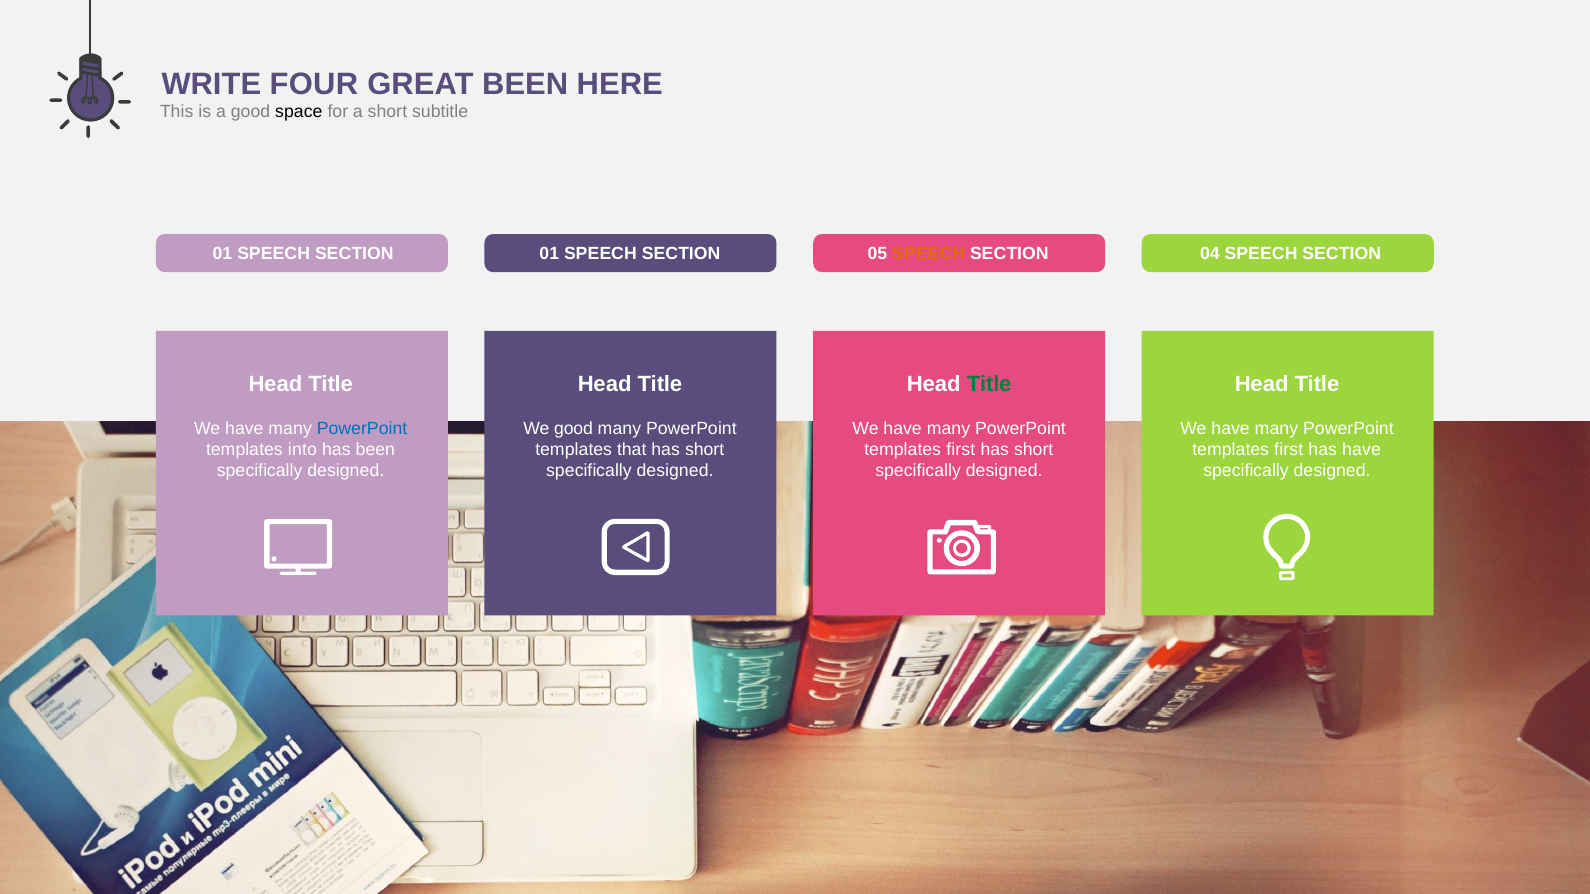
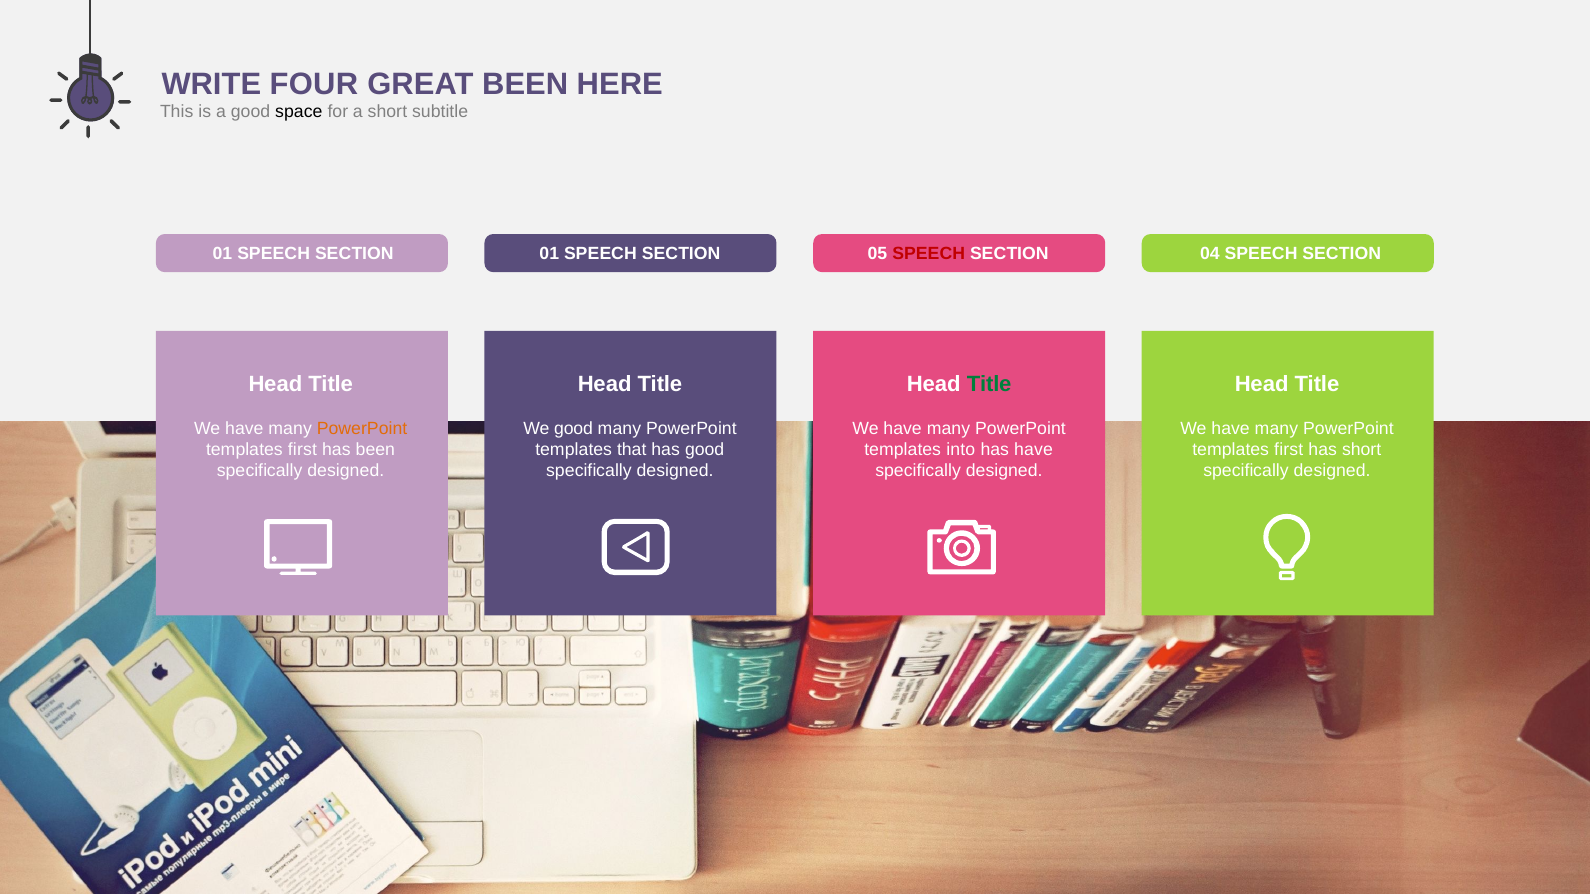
SPEECH at (929, 254) colour: orange -> red
PowerPoint at (362, 429) colour: blue -> orange
into at (302, 450): into -> first
that has short: short -> good
first at (961, 450): first -> into
short at (1034, 450): short -> have
has have: have -> short
